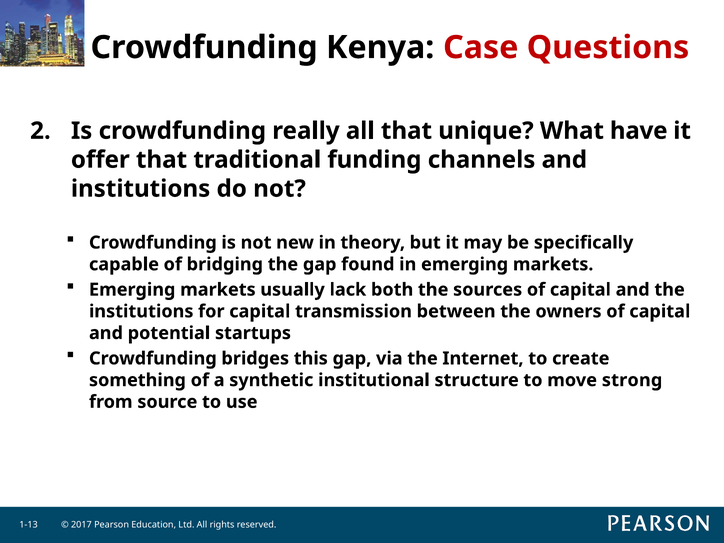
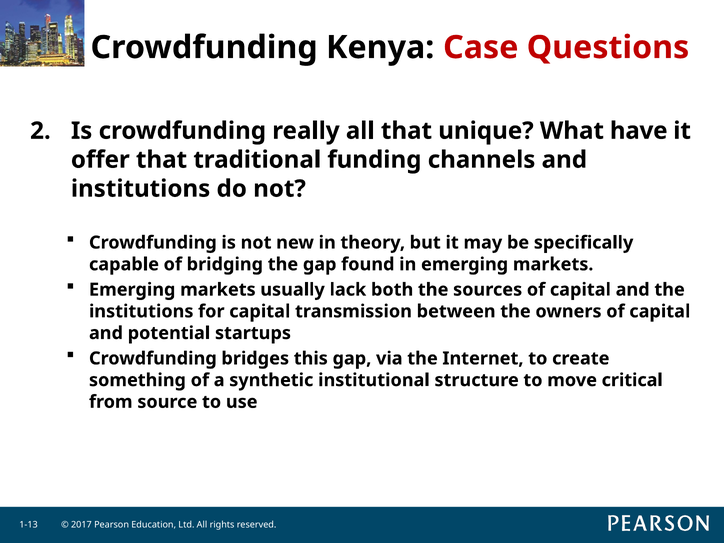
strong: strong -> critical
